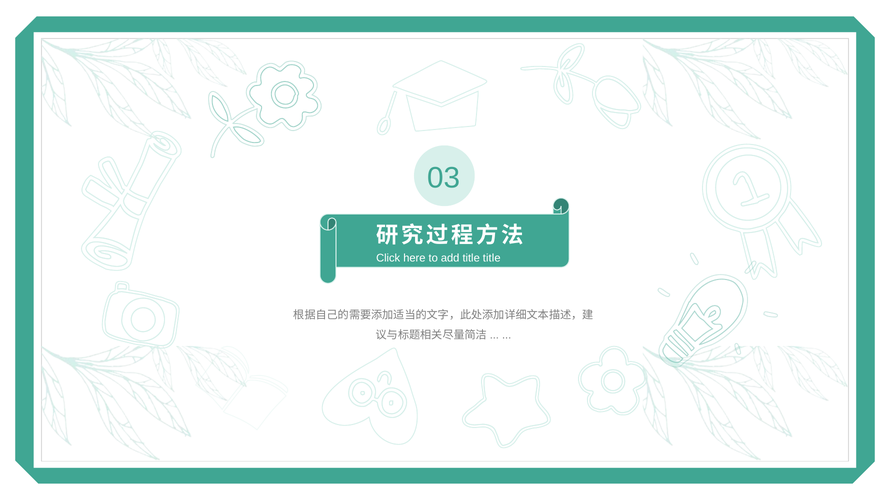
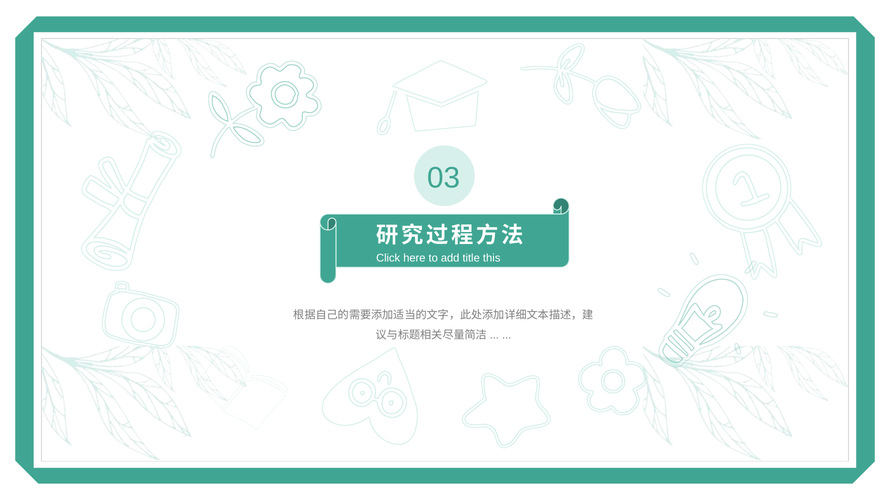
title title: title -> this
